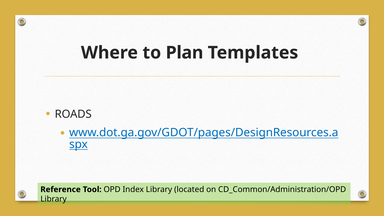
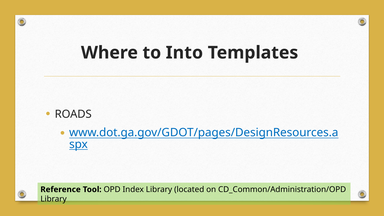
Plan: Plan -> Into
